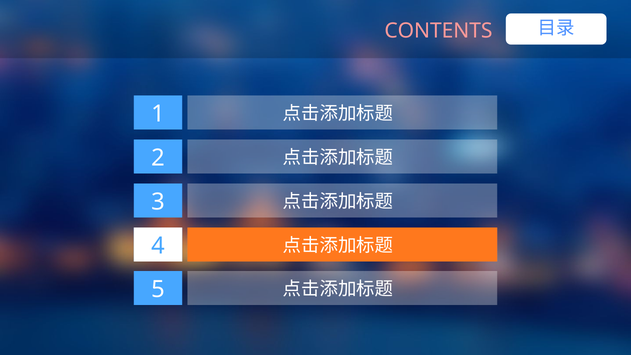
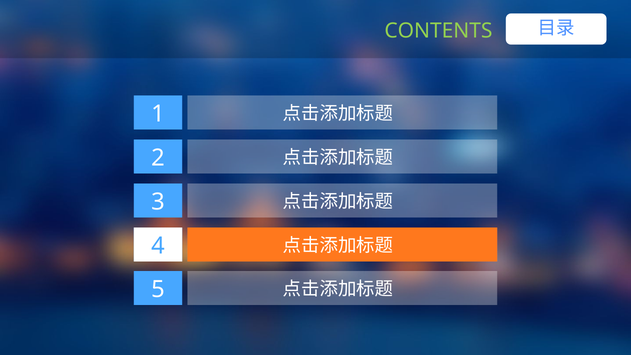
CONTENTS colour: pink -> light green
